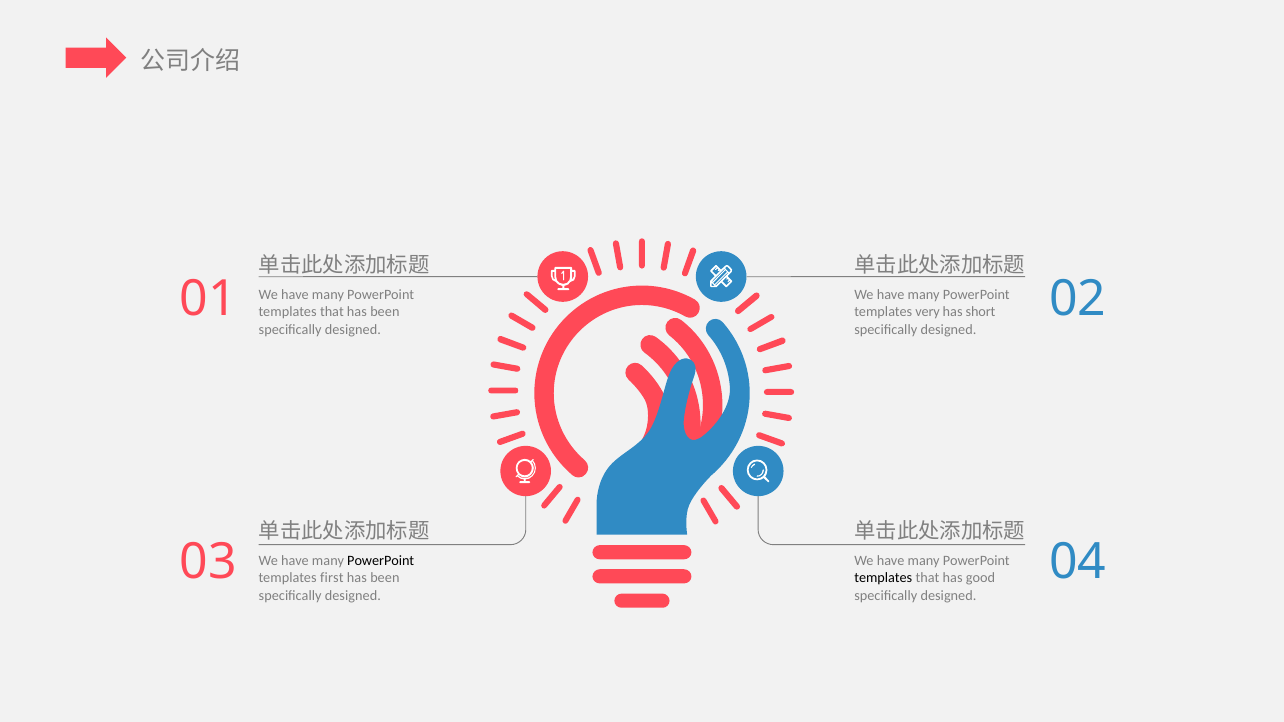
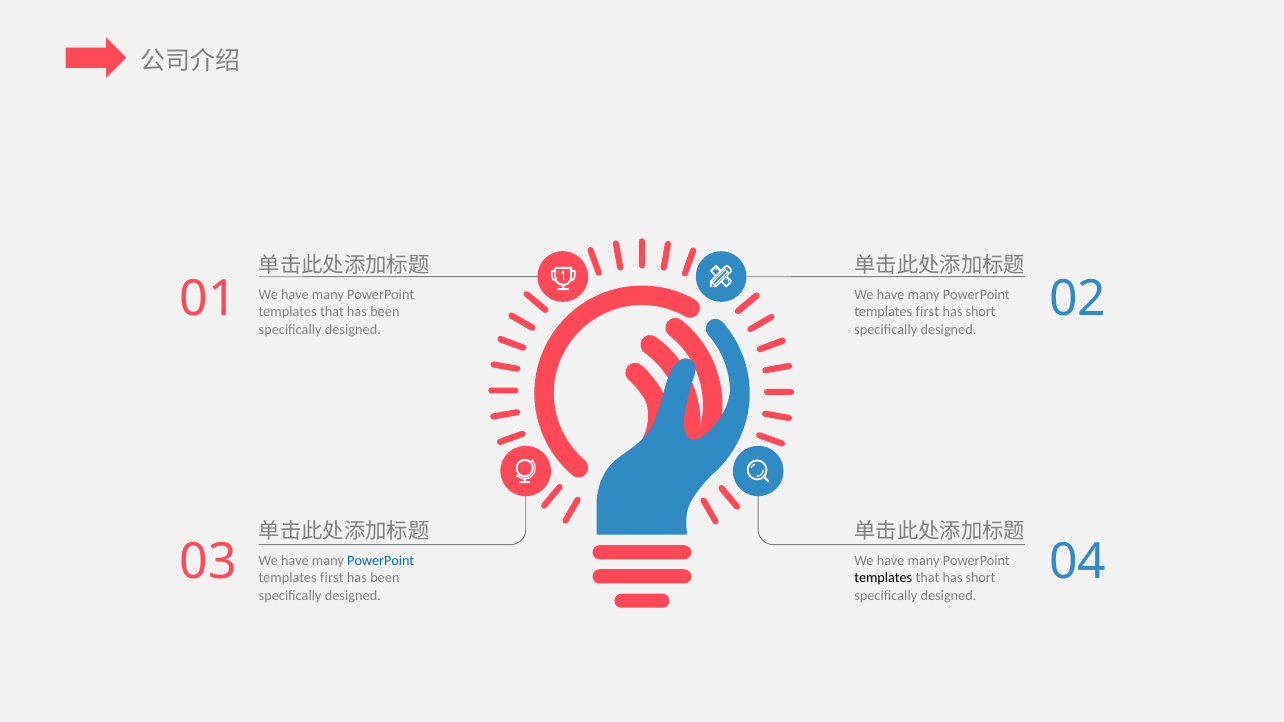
very at (928, 312): very -> first
PowerPoint at (381, 561) colour: black -> blue
that has good: good -> short
